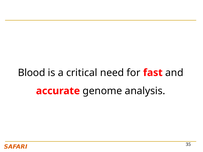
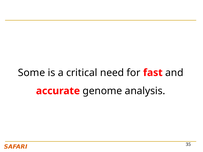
Blood: Blood -> Some
